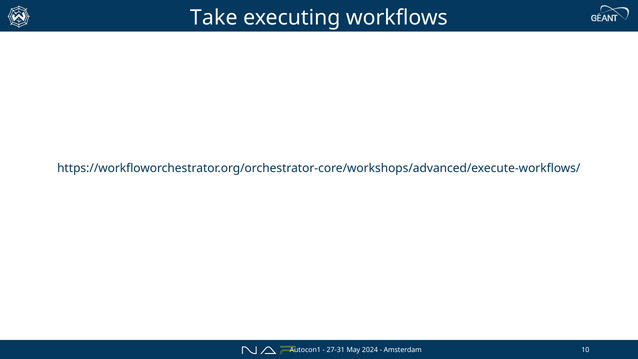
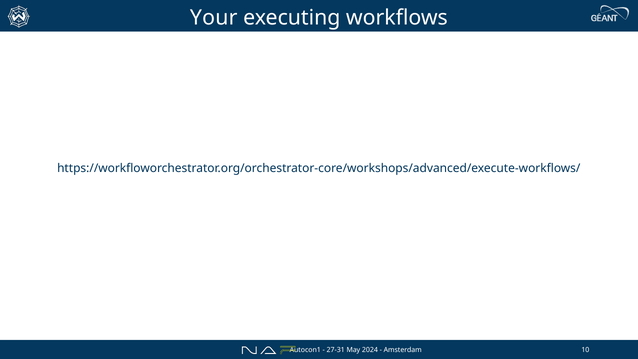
Take: Take -> Your
